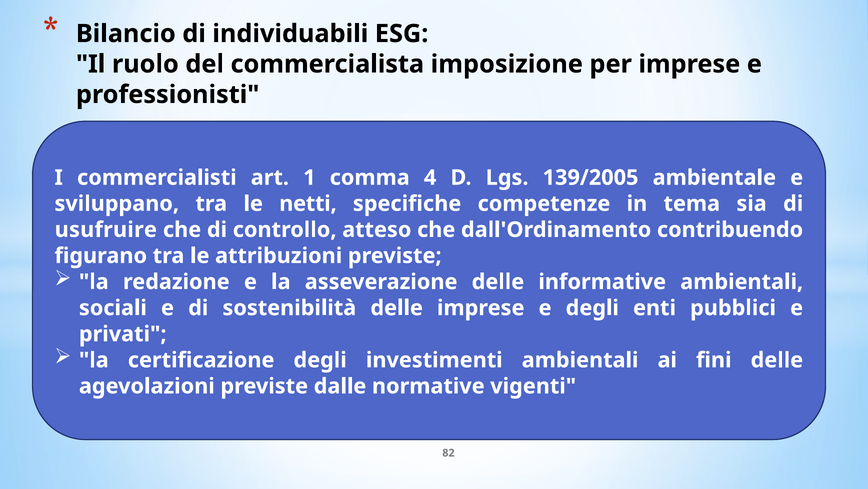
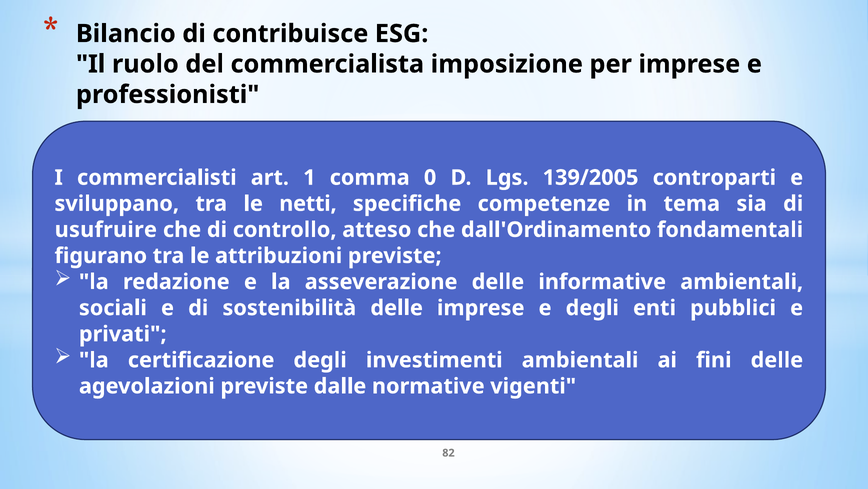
individuabili: individuabili -> contribuisce
4: 4 -> 0
ambientale: ambientale -> controparti
contribuendo: contribuendo -> fondamentali
